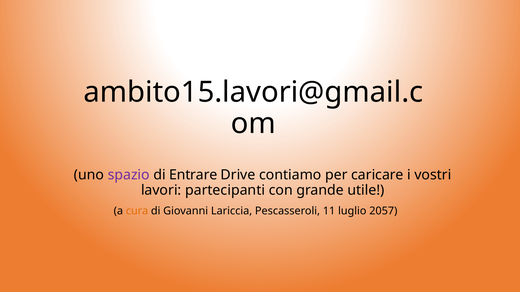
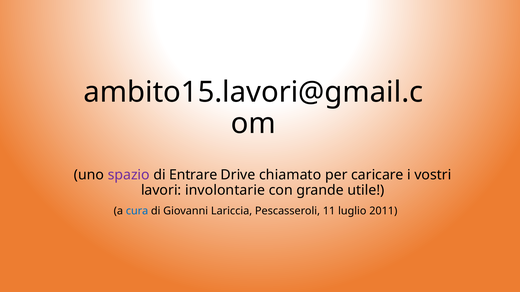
contiamo: contiamo -> chiamato
partecipanti: partecipanti -> involontarie
cura colour: orange -> blue
2057: 2057 -> 2011
